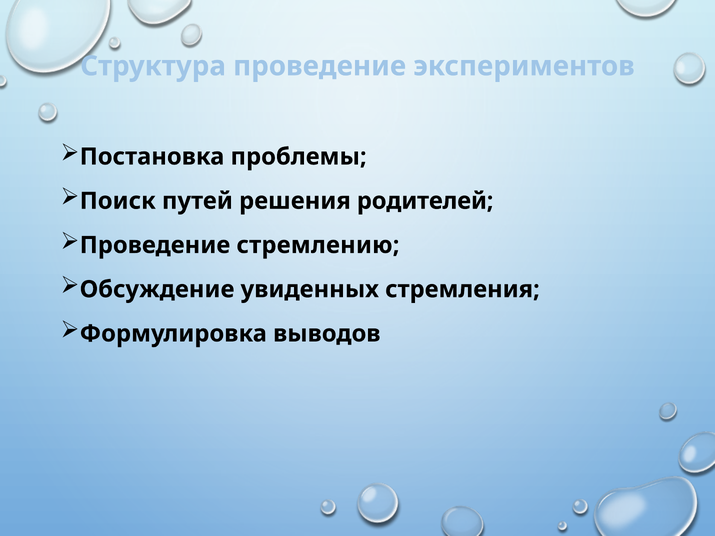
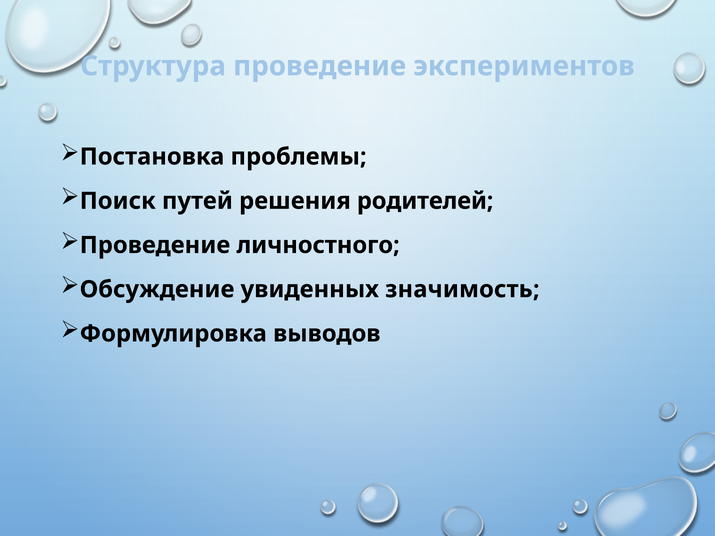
стремлению: стремлению -> личностного
стремления: стремления -> значимость
